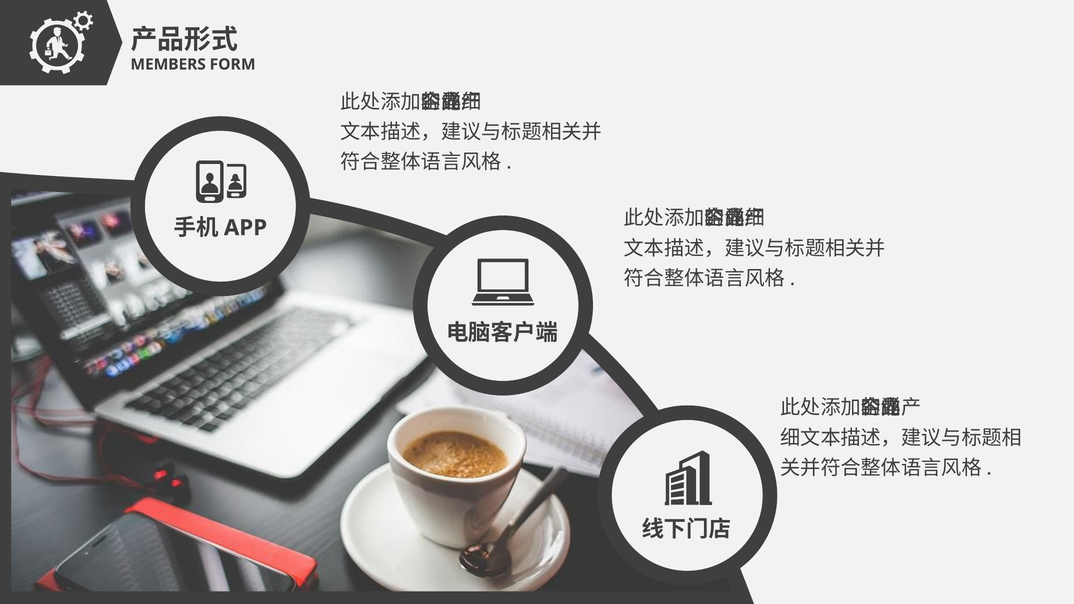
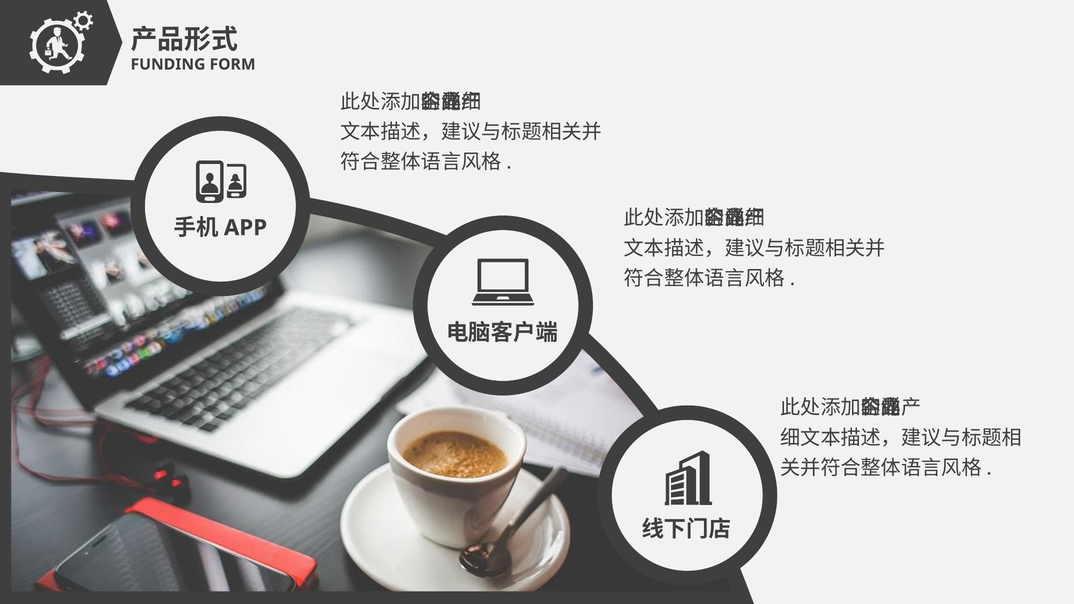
MEMBERS: MEMBERS -> FUNDING
